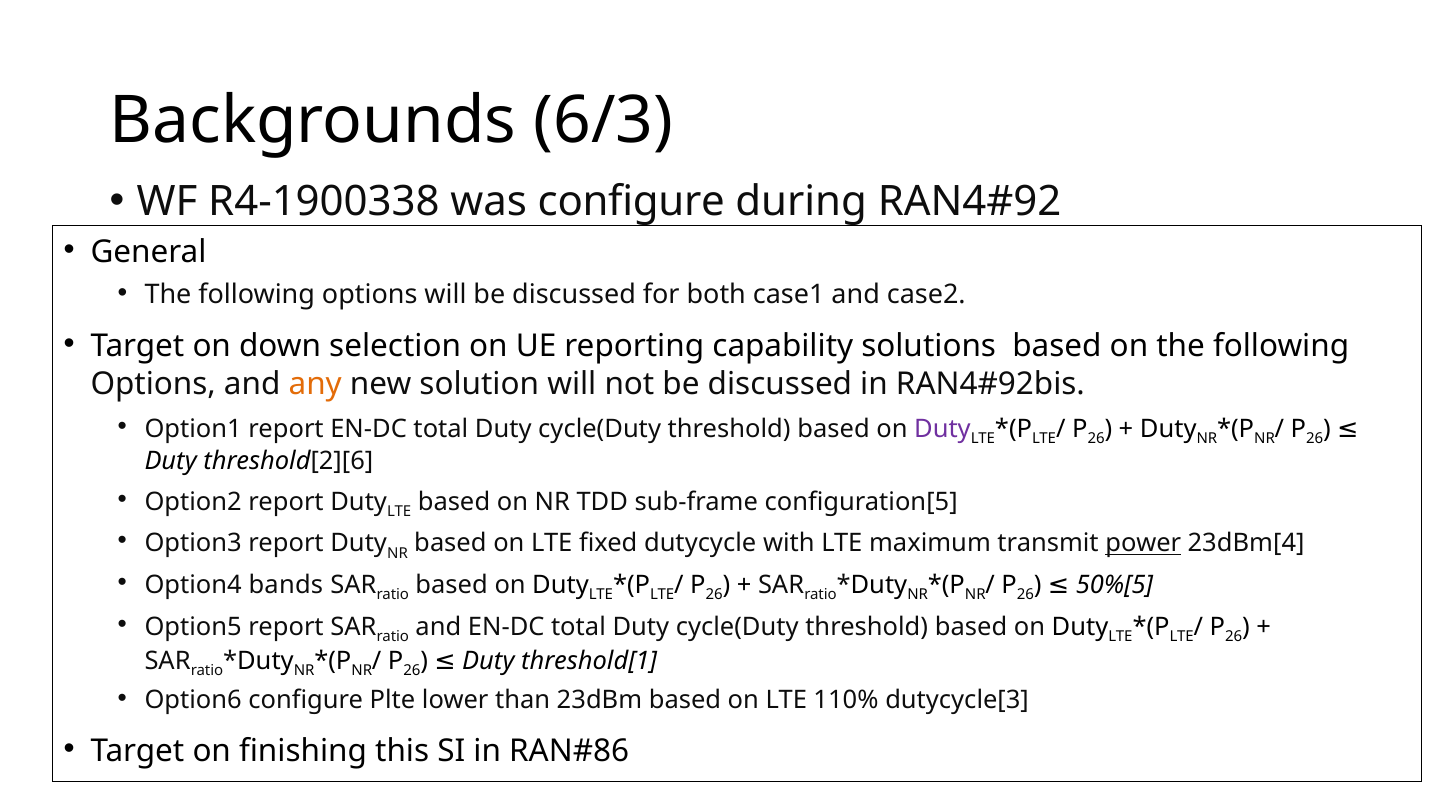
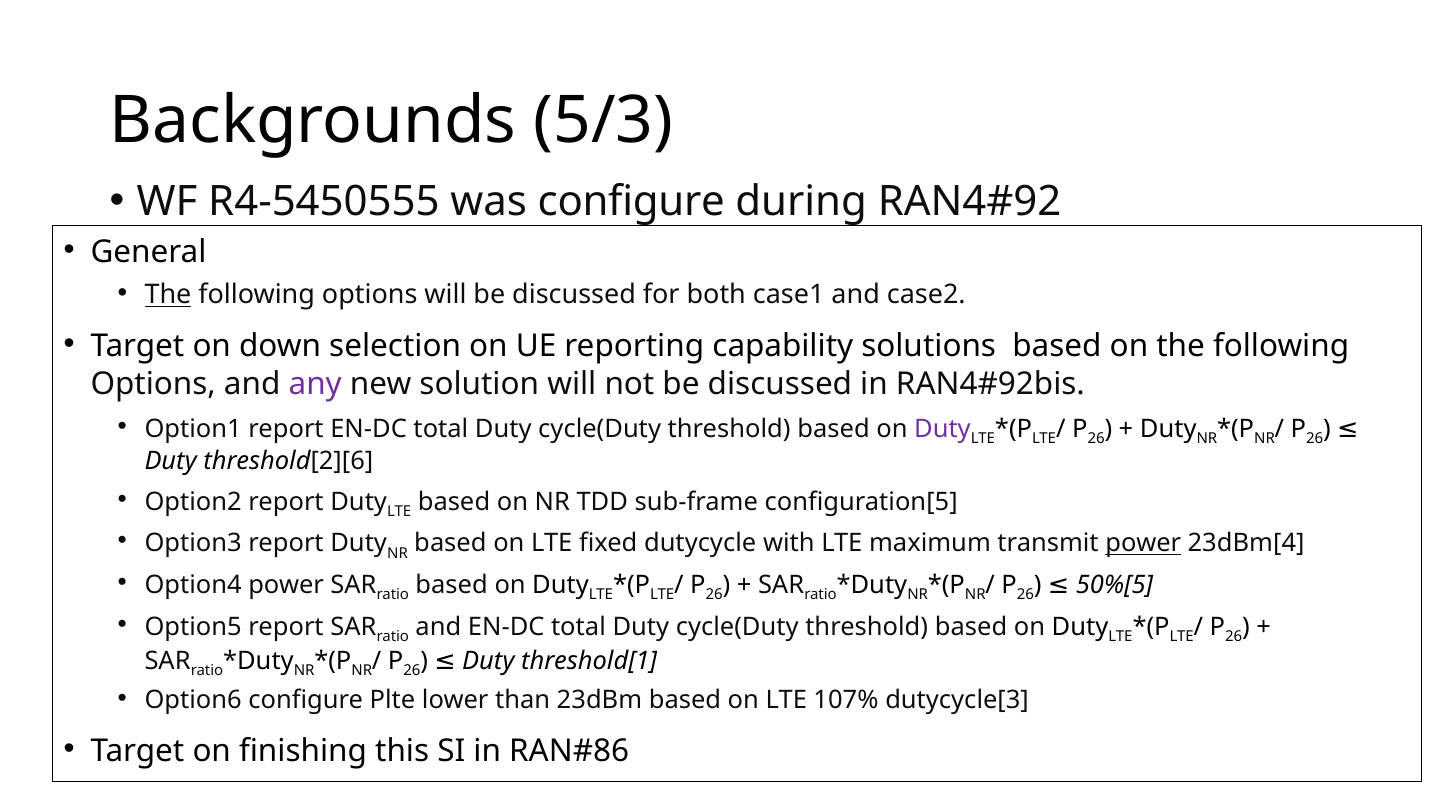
6/3: 6/3 -> 5/3
R4-1900338: R4-1900338 -> R4-5450555
The at (168, 295) underline: none -> present
any colour: orange -> purple
Option4 bands: bands -> power
110%: 110% -> 107%
